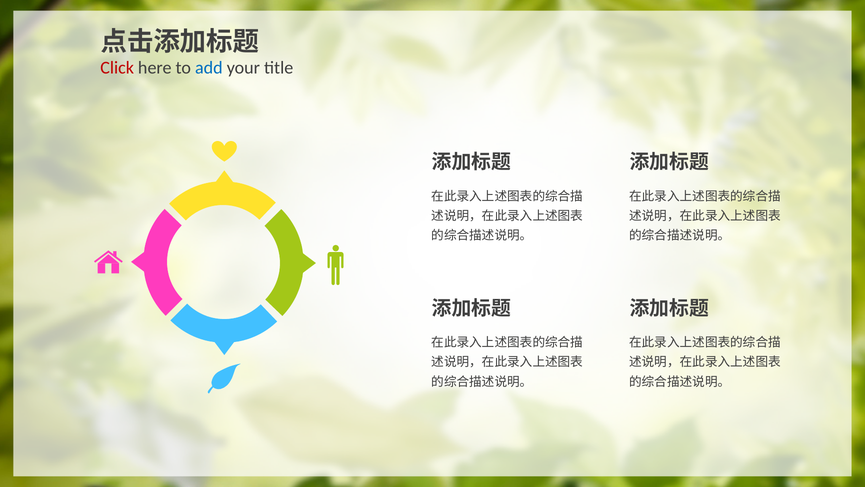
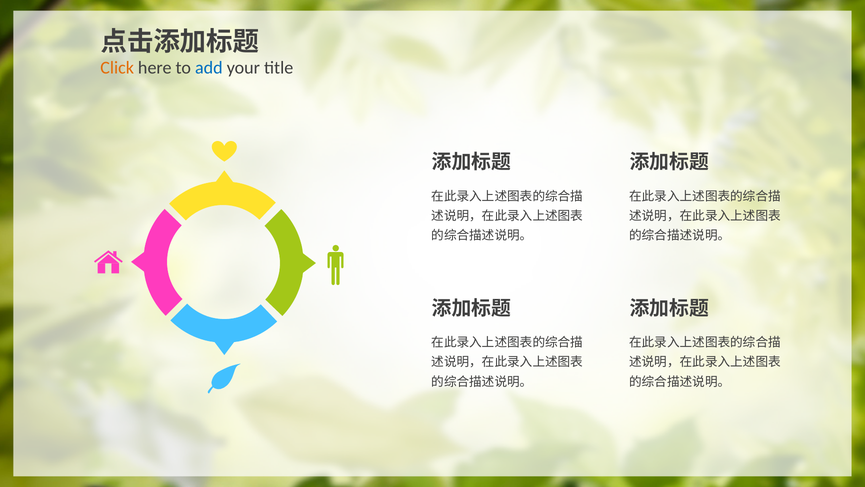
Click colour: red -> orange
